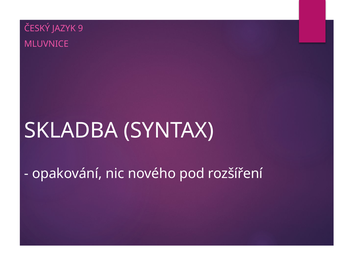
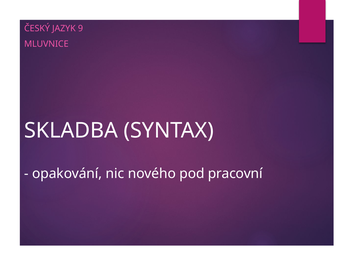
rozšíření: rozšíření -> pracovní
